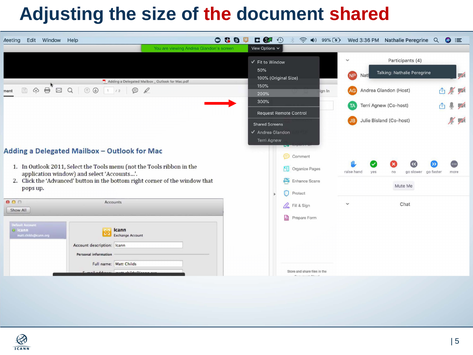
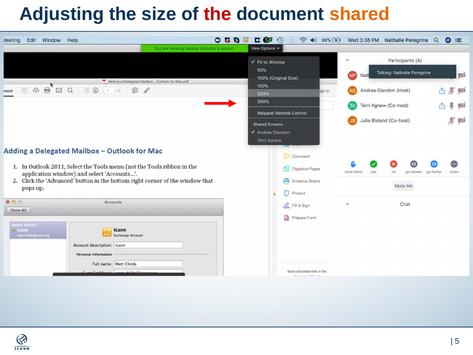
shared colour: red -> orange
